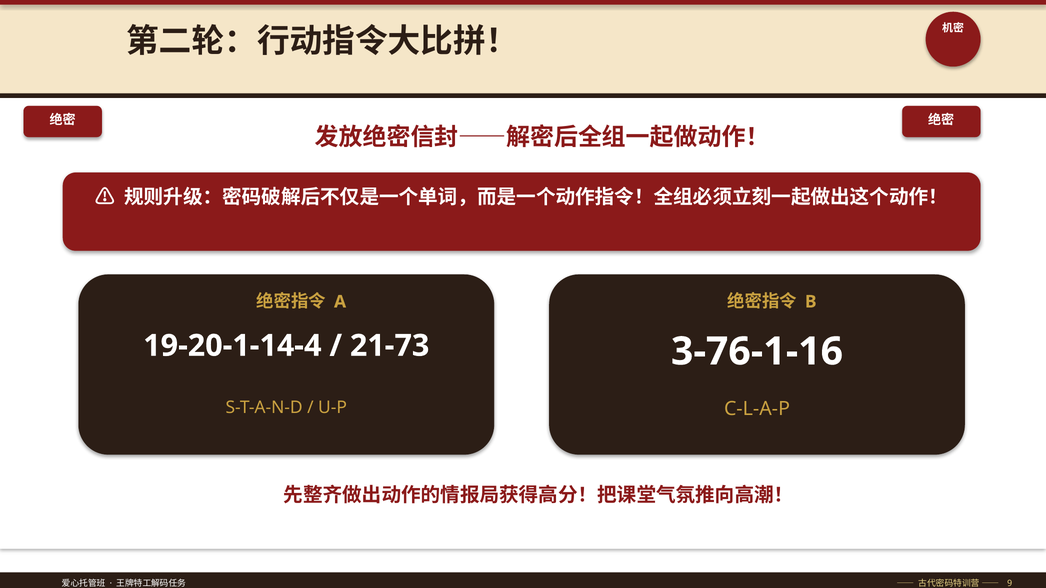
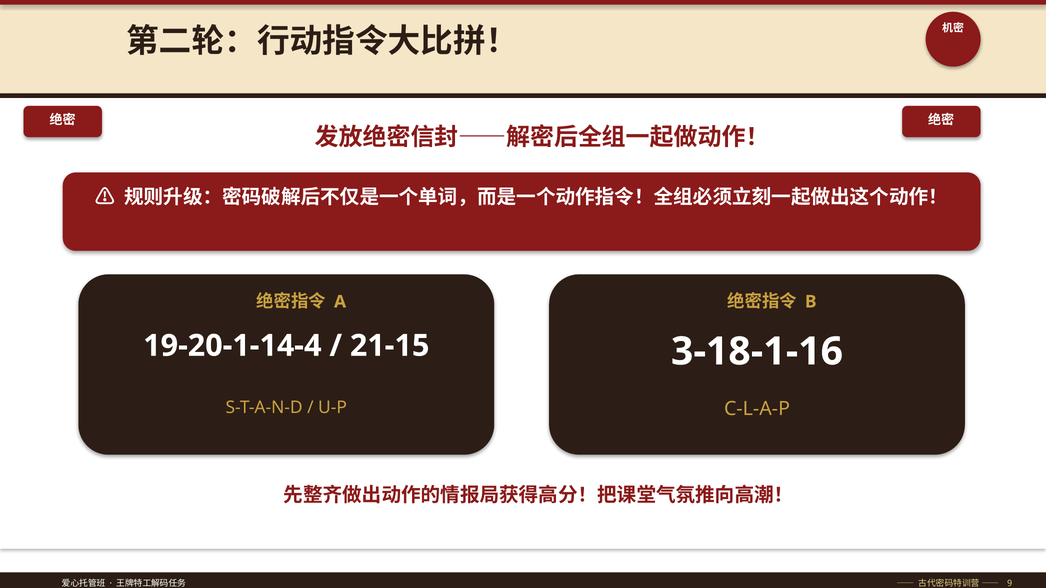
21-73: 21-73 -> 21-15
3-76-1-16: 3-76-1-16 -> 3-18-1-16
